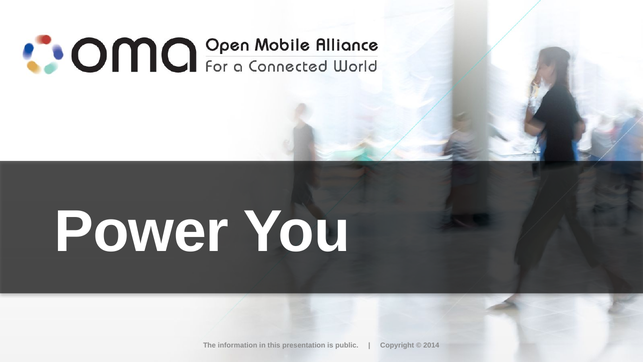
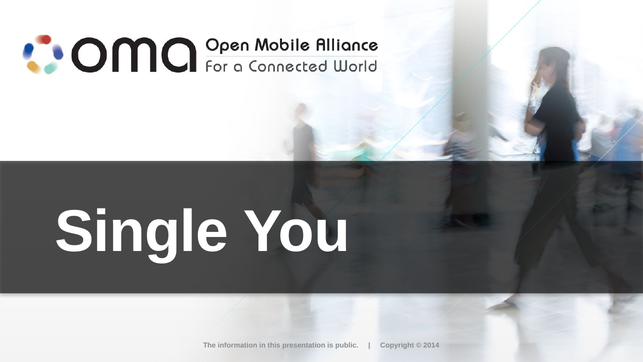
Power: Power -> Single
